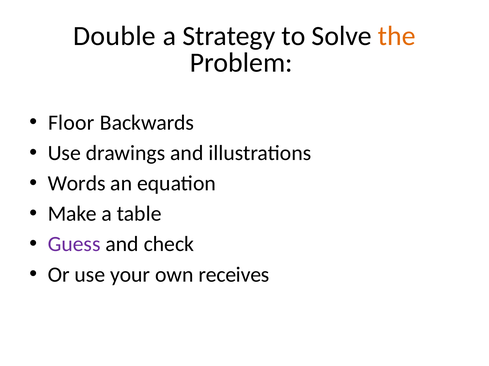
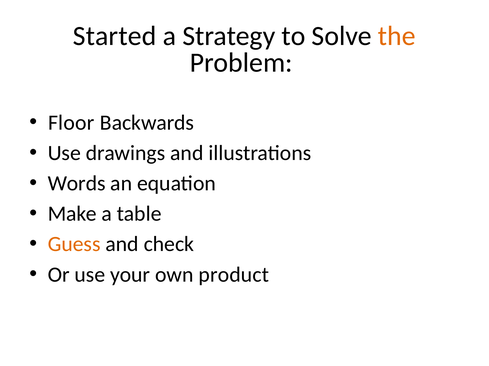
Double: Double -> Started
Guess colour: purple -> orange
receives: receives -> product
